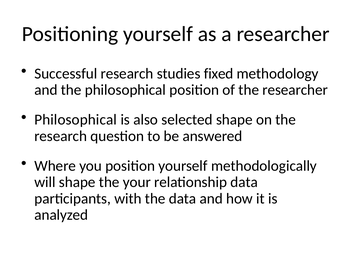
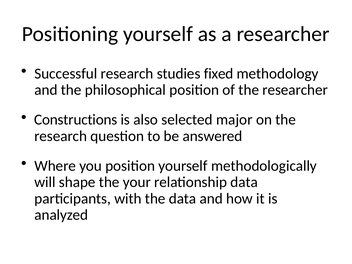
Philosophical at (76, 120): Philosophical -> Constructions
selected shape: shape -> major
